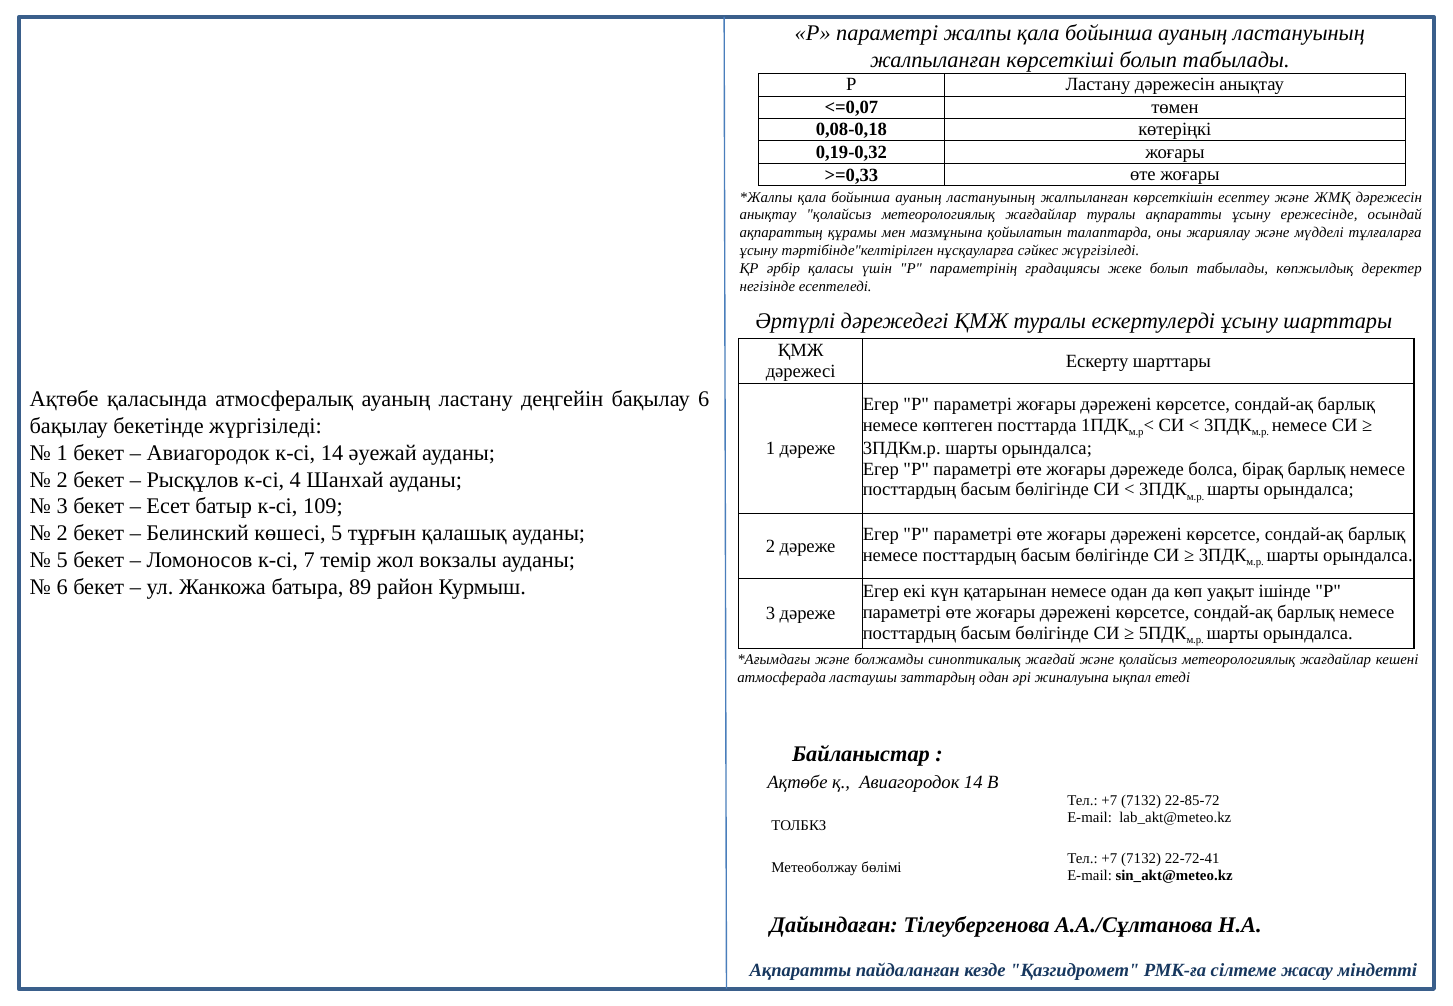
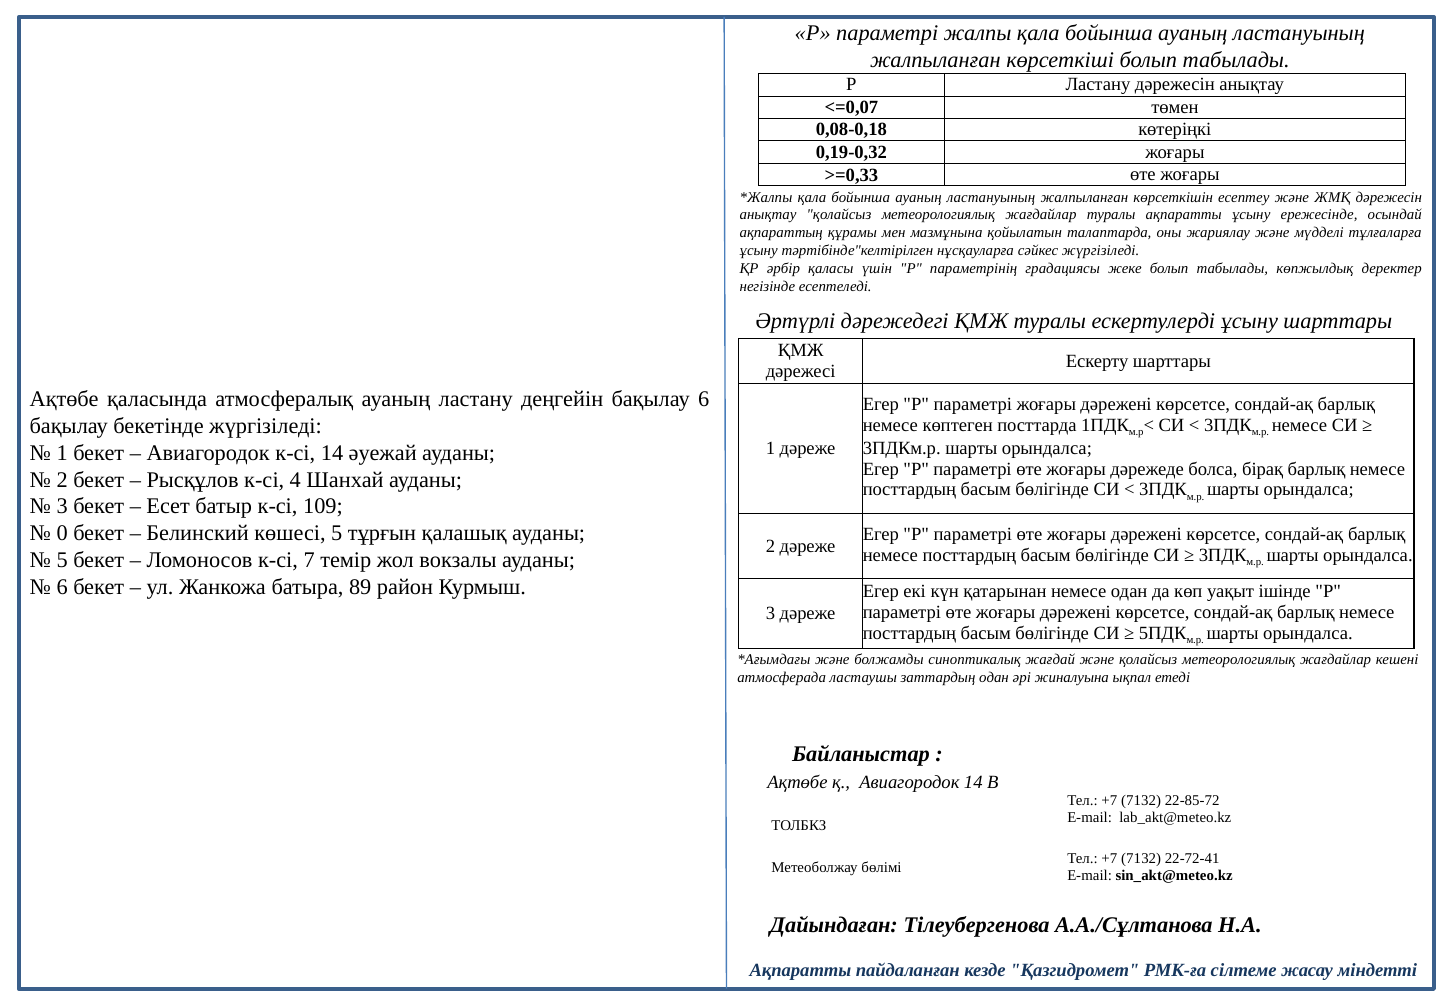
2 at (62, 533): 2 -> 0
